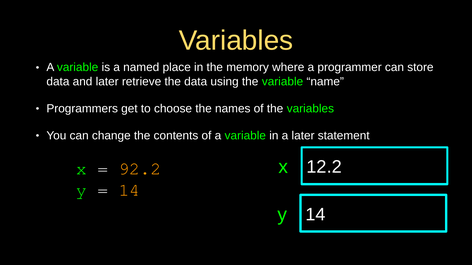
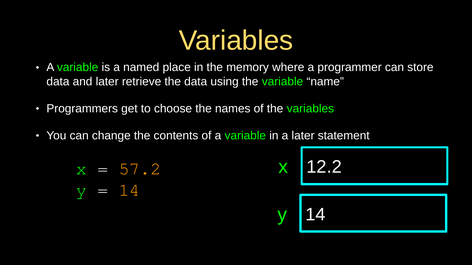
92.2: 92.2 -> 57.2
